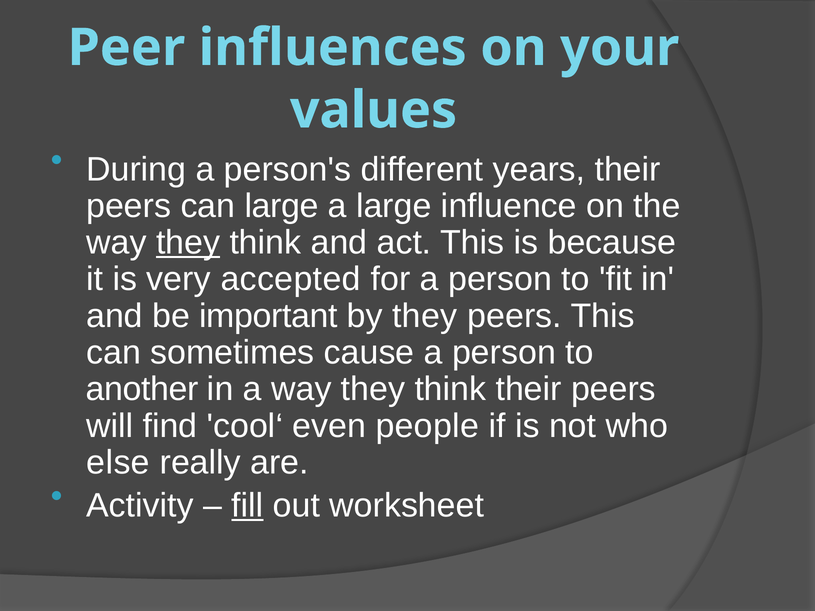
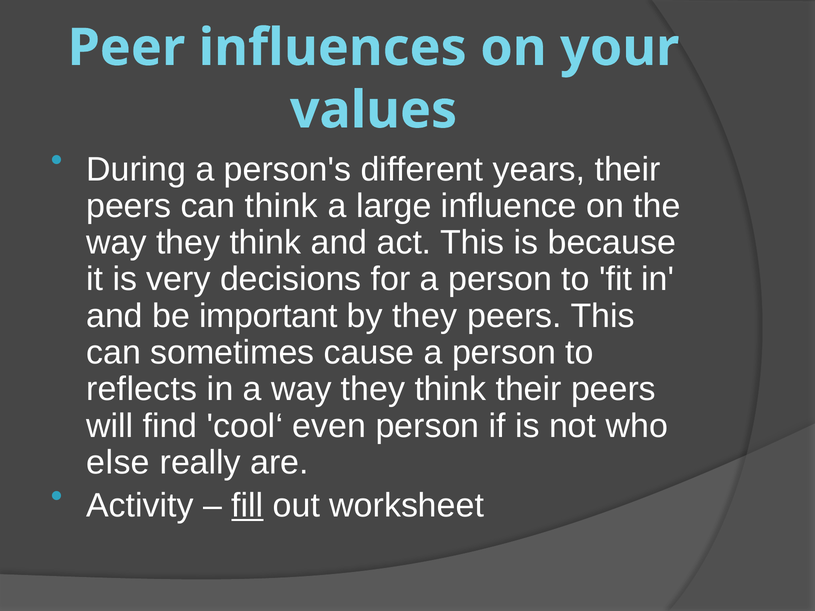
can large: large -> think
they at (188, 243) underline: present -> none
accepted: accepted -> decisions
another: another -> reflects
even people: people -> person
